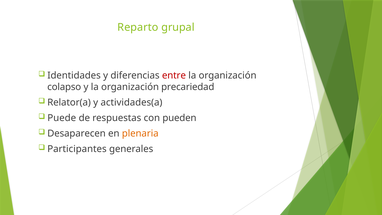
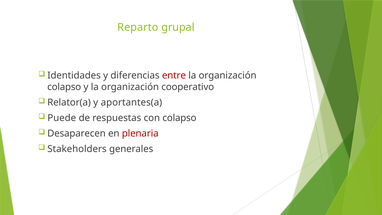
precariedad: precariedad -> cooperativo
actividades(a: actividades(a -> aportantes(a
con pueden: pueden -> colapso
plenaria colour: orange -> red
Participantes: Participantes -> Stakeholders
